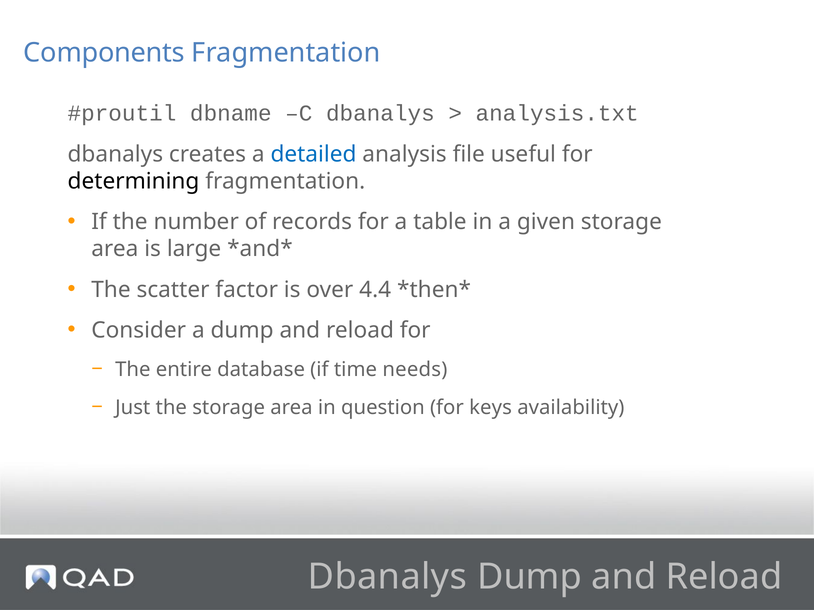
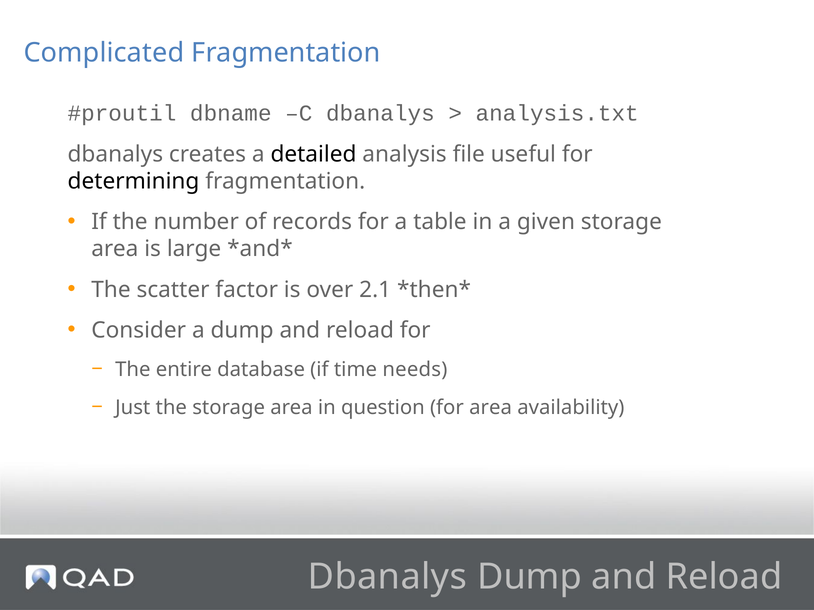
Components: Components -> Complicated
detailed colour: blue -> black
4.4: 4.4 -> 2.1
for keys: keys -> area
